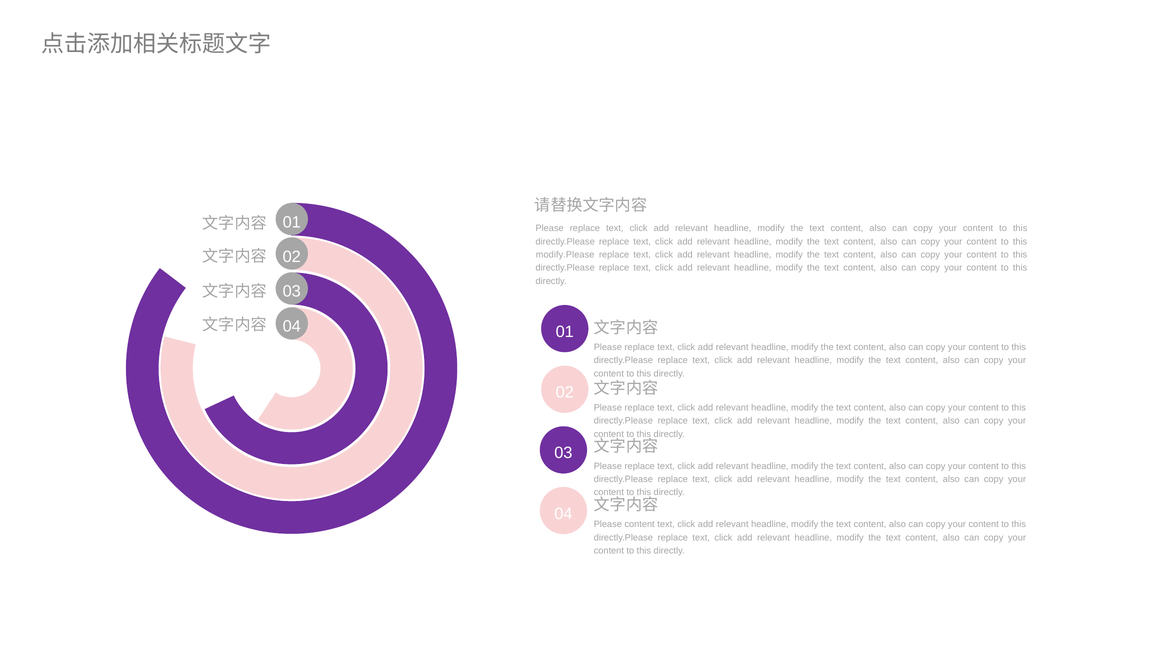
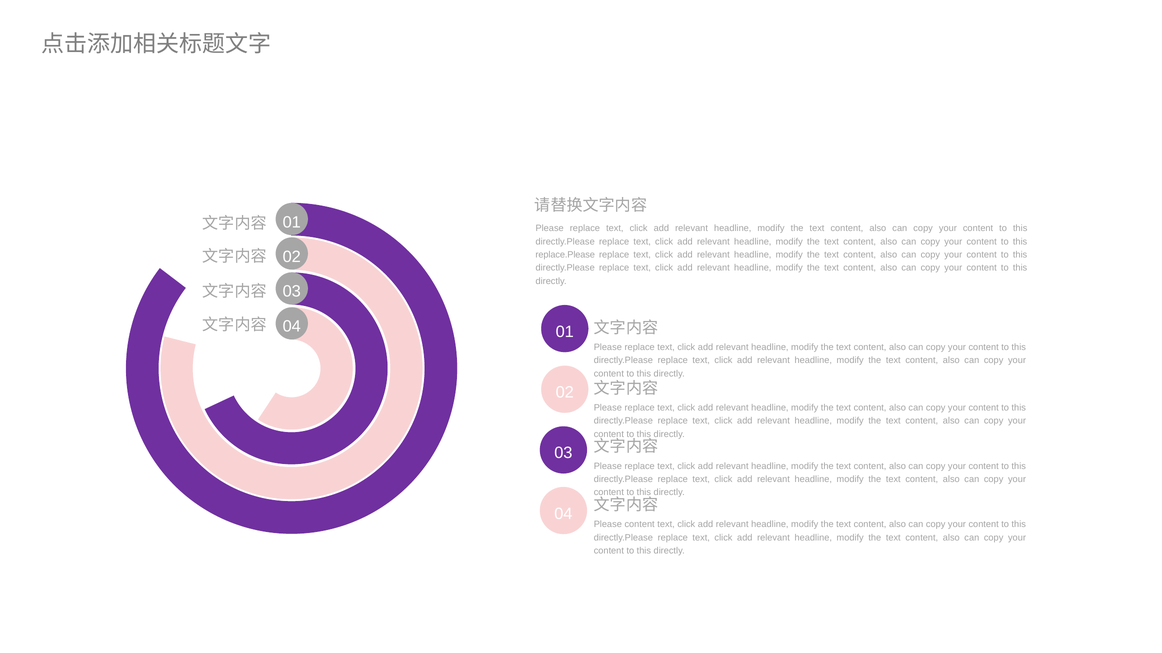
modify.Please: modify.Please -> replace.Please
